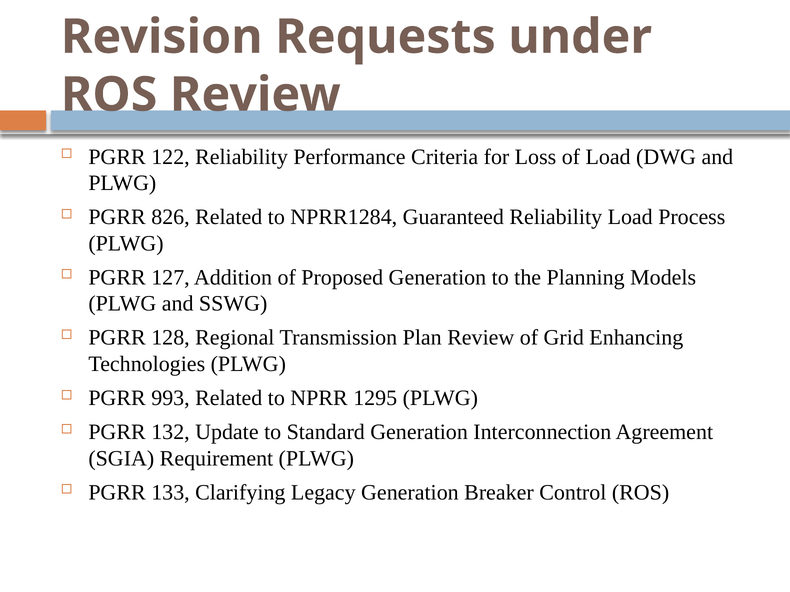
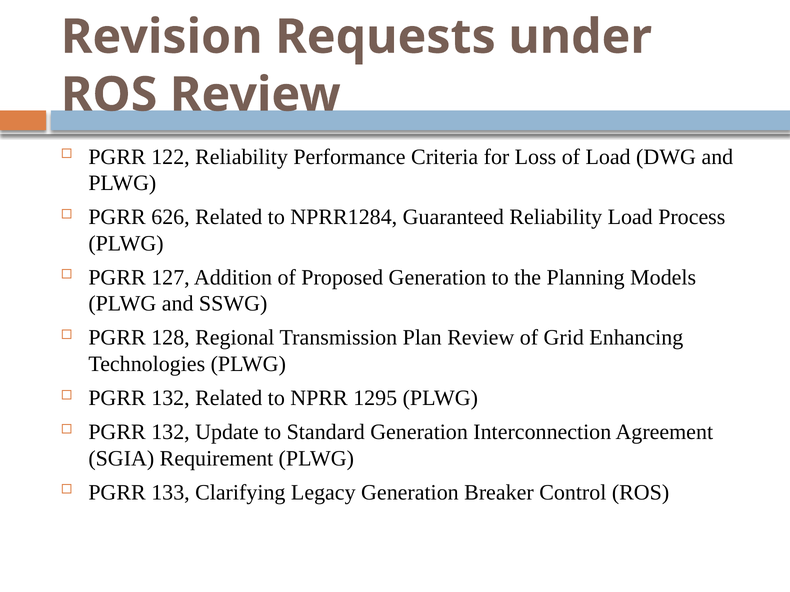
826: 826 -> 626
993 at (171, 398): 993 -> 132
